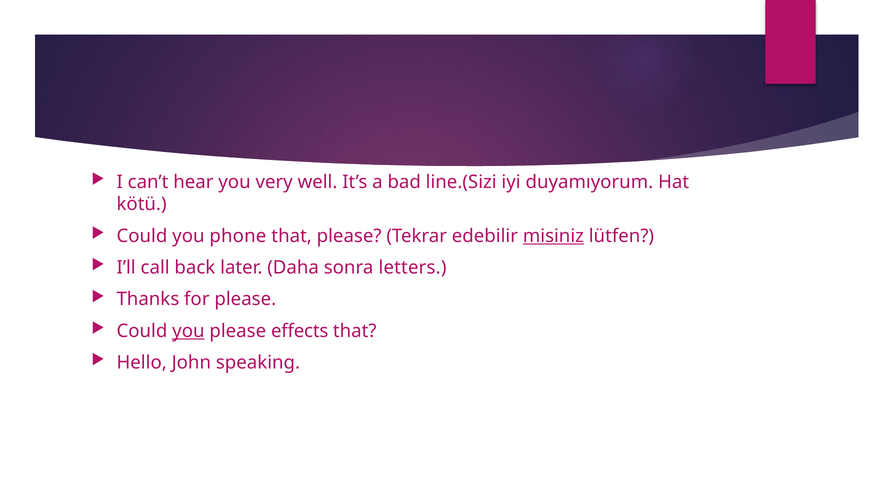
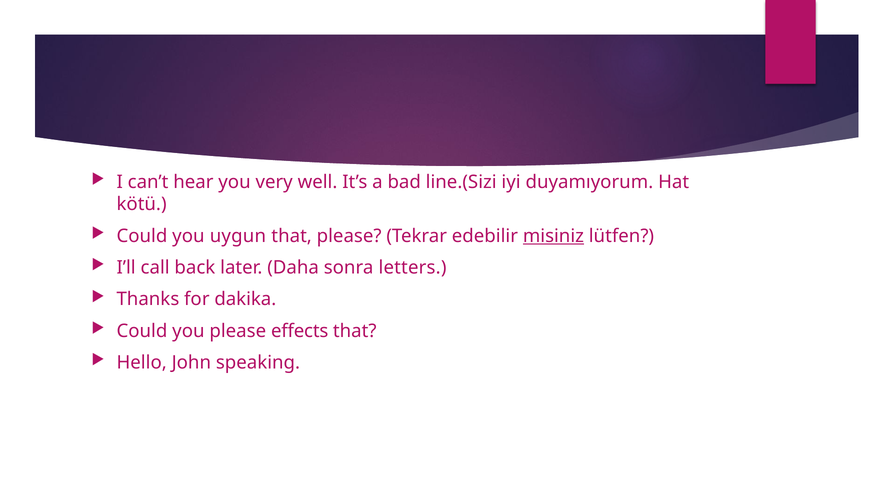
phone: phone -> uygun
for please: please -> dakika
you at (188, 331) underline: present -> none
